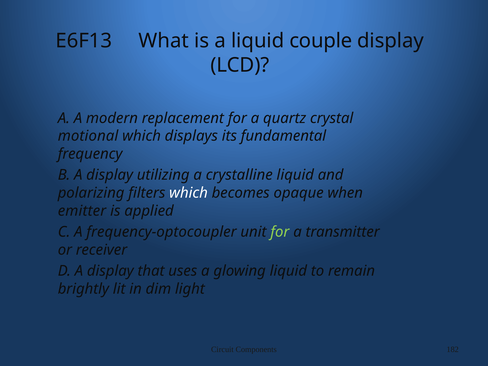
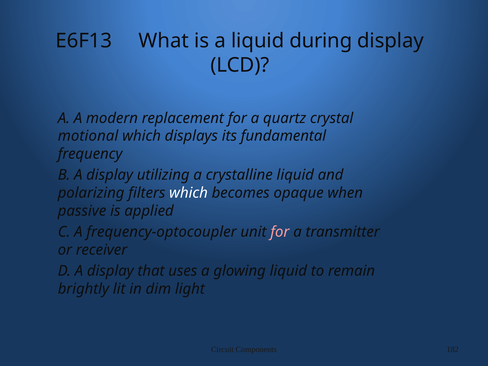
couple: couple -> during
emitter: emitter -> passive
for at (280, 232) colour: light green -> pink
